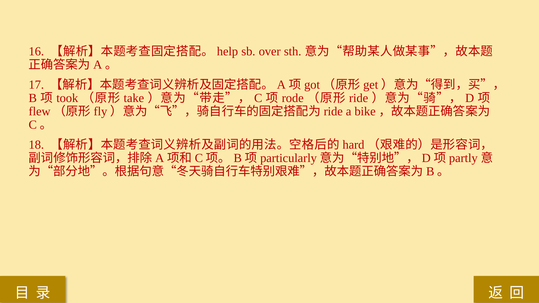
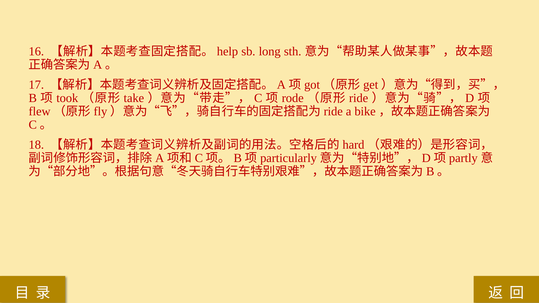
over: over -> long
